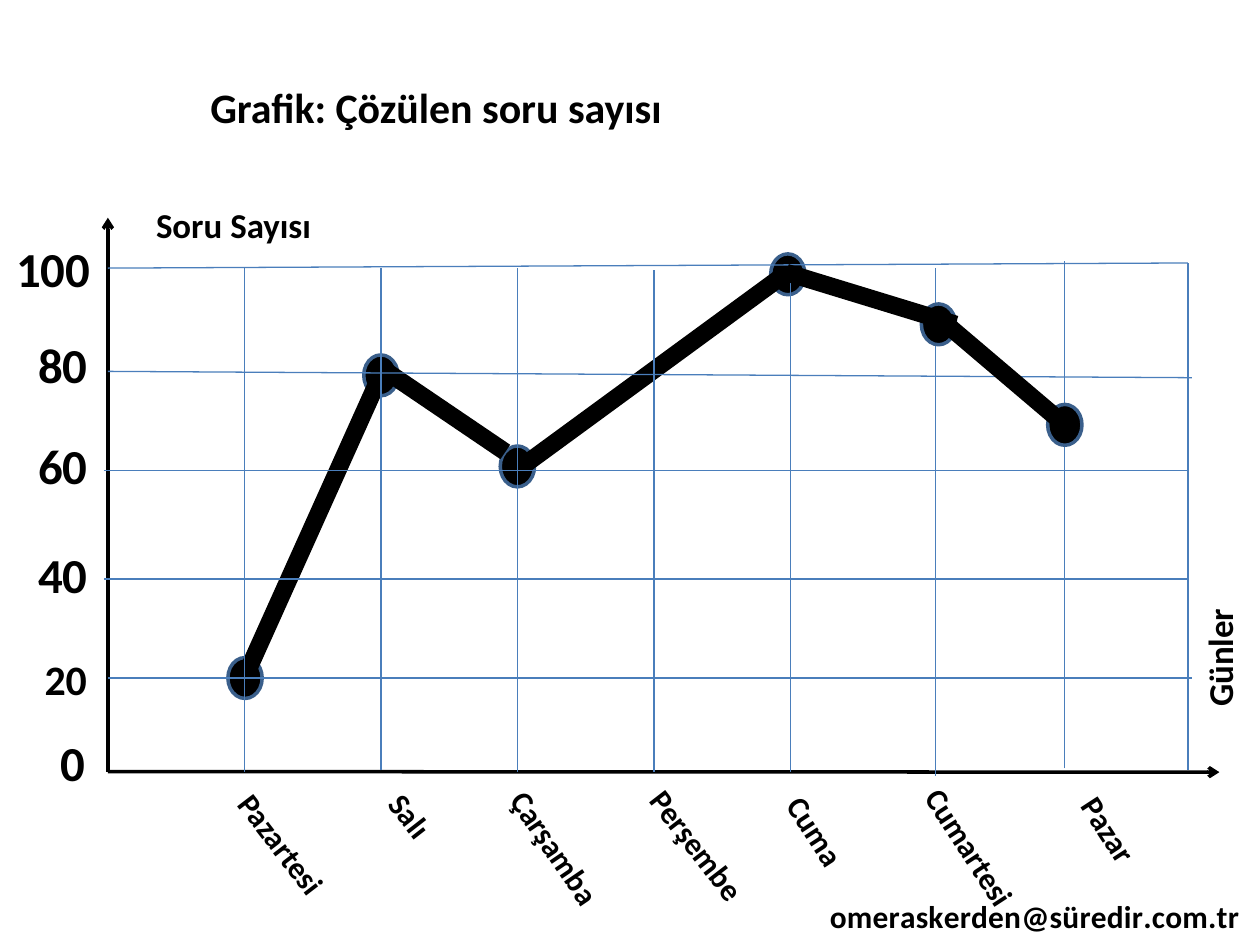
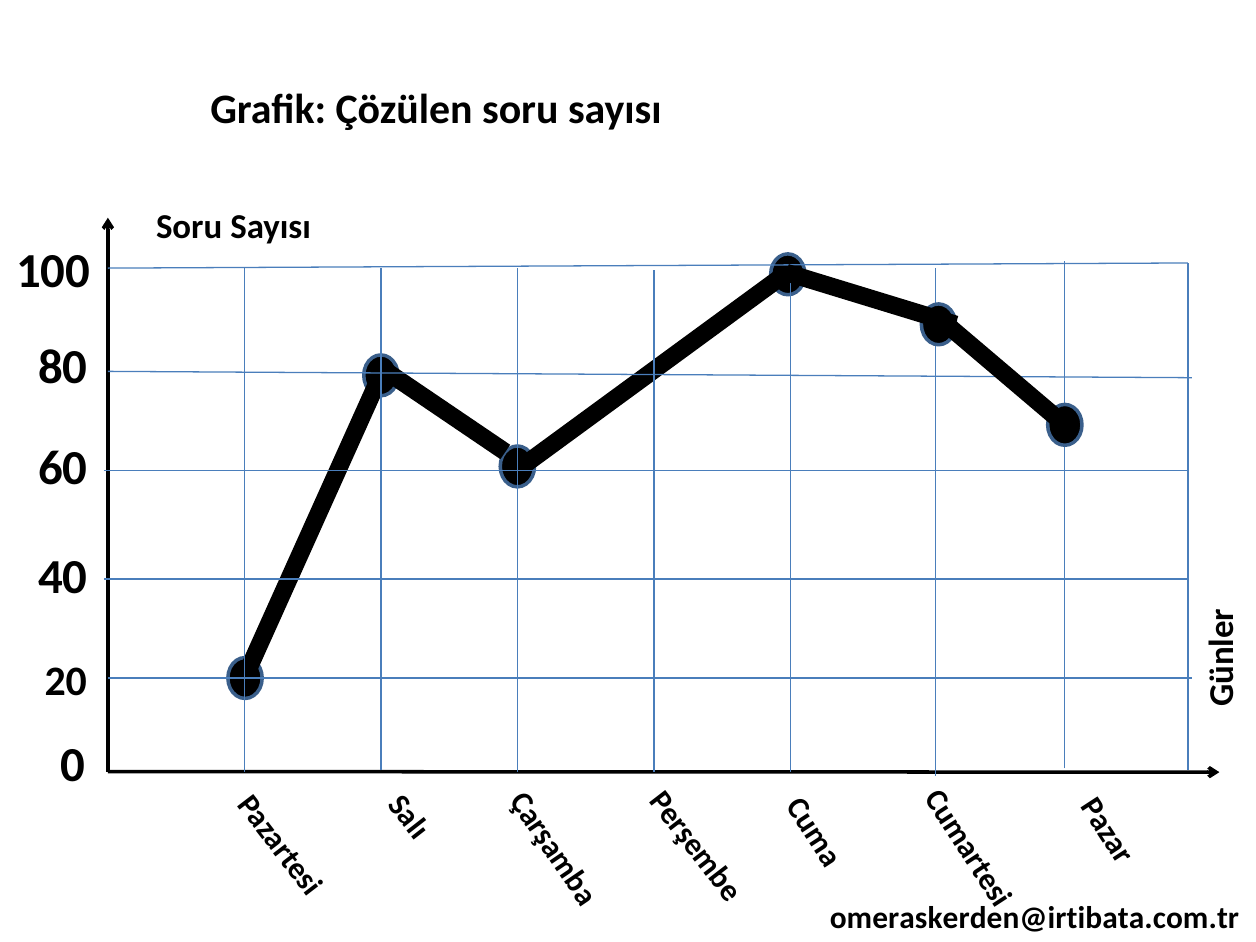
omeraskerden@süredir.com.tr: omeraskerden@süredir.com.tr -> omeraskerden@irtibata.com.tr
